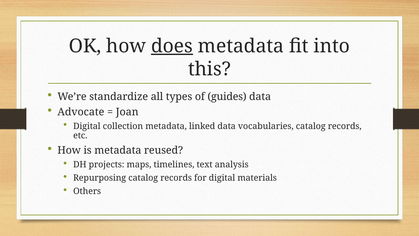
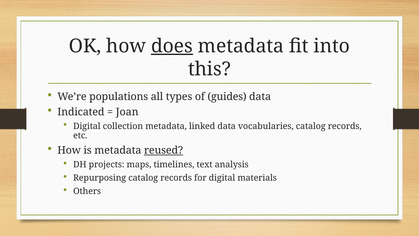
standardize: standardize -> populations
Advocate: Advocate -> Indicated
reused underline: none -> present
